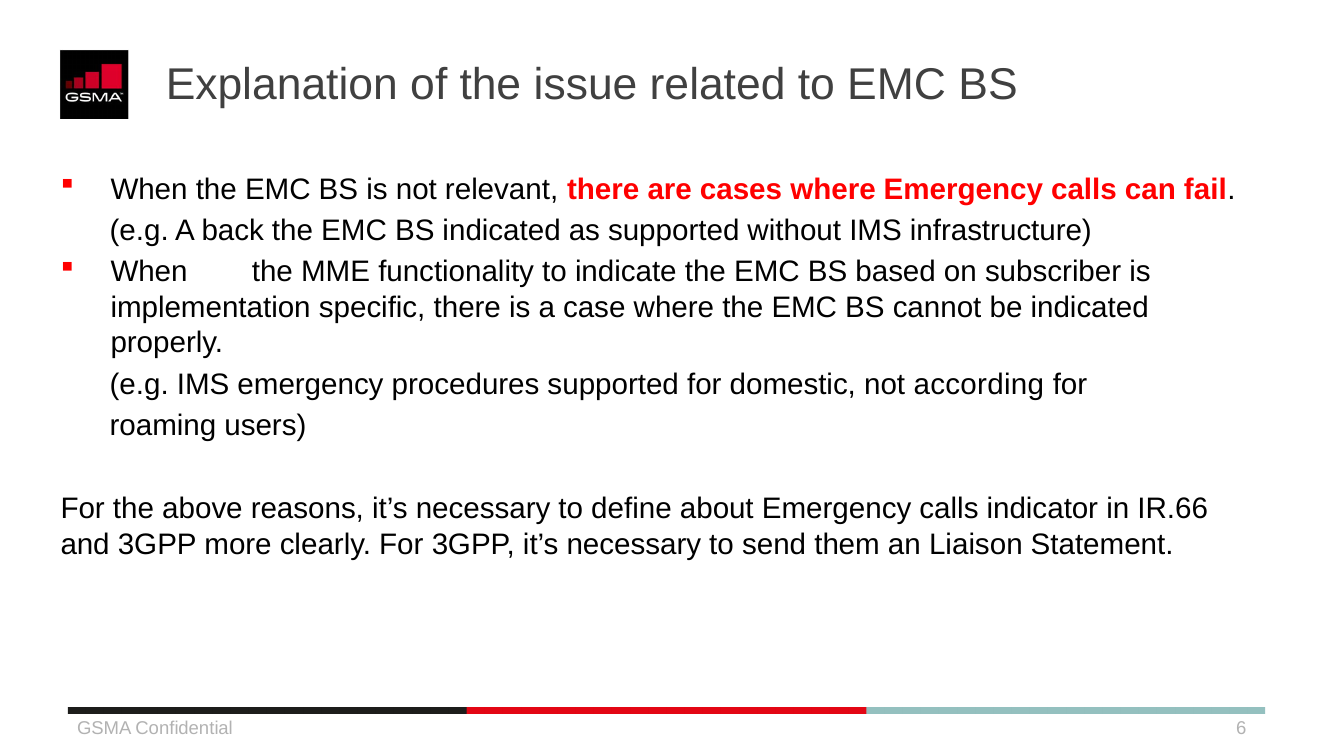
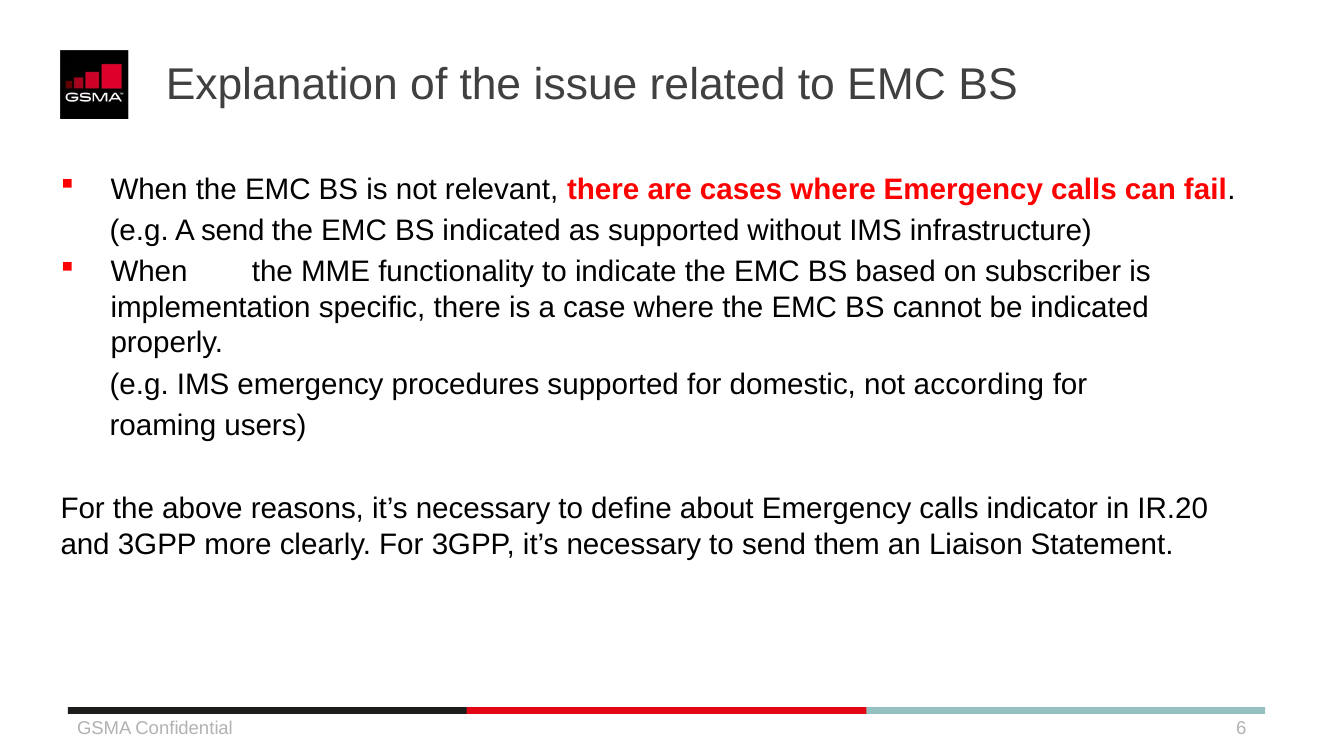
A back: back -> send
IR.66: IR.66 -> IR.20
